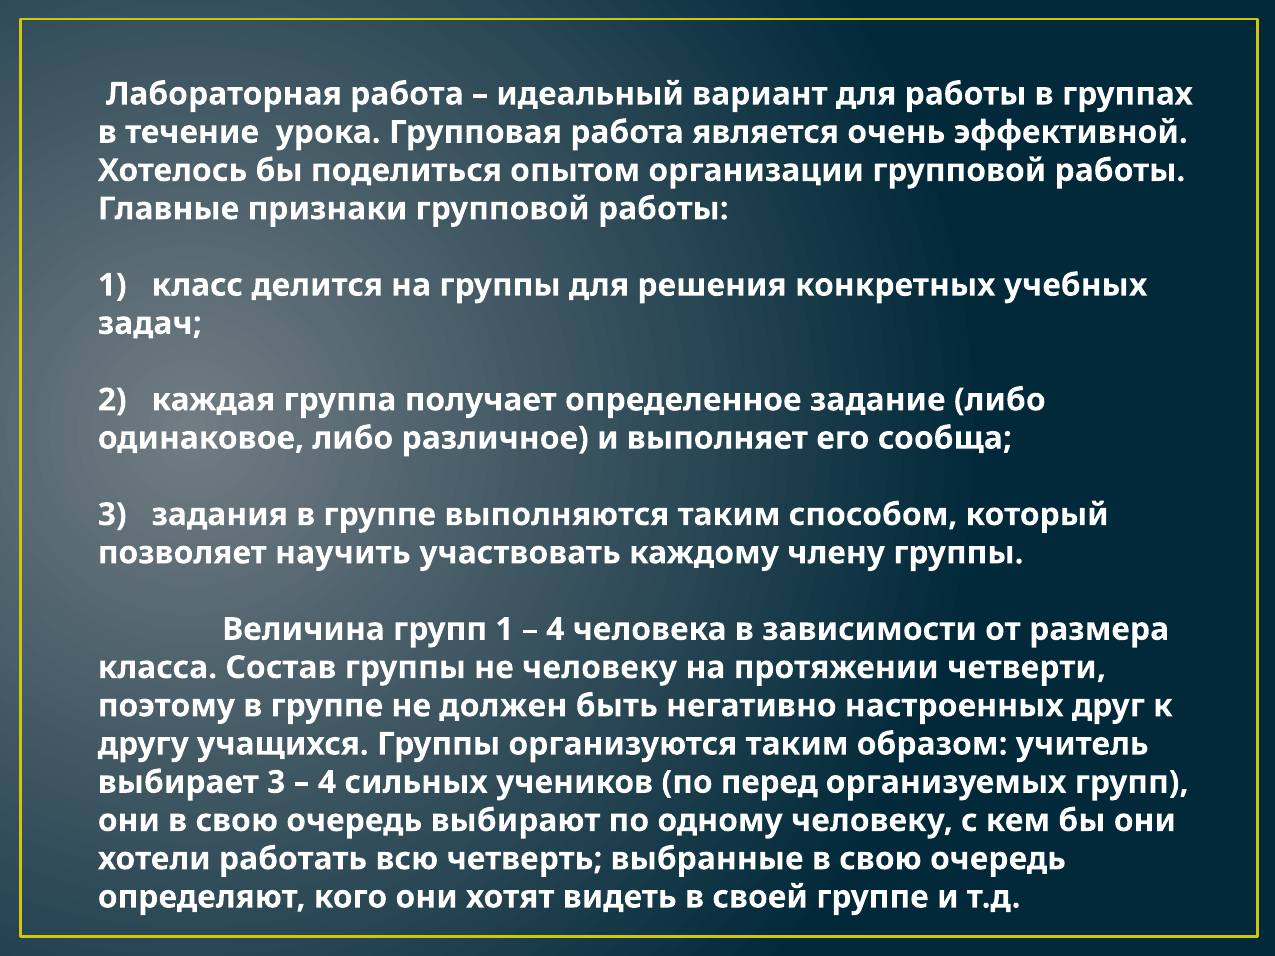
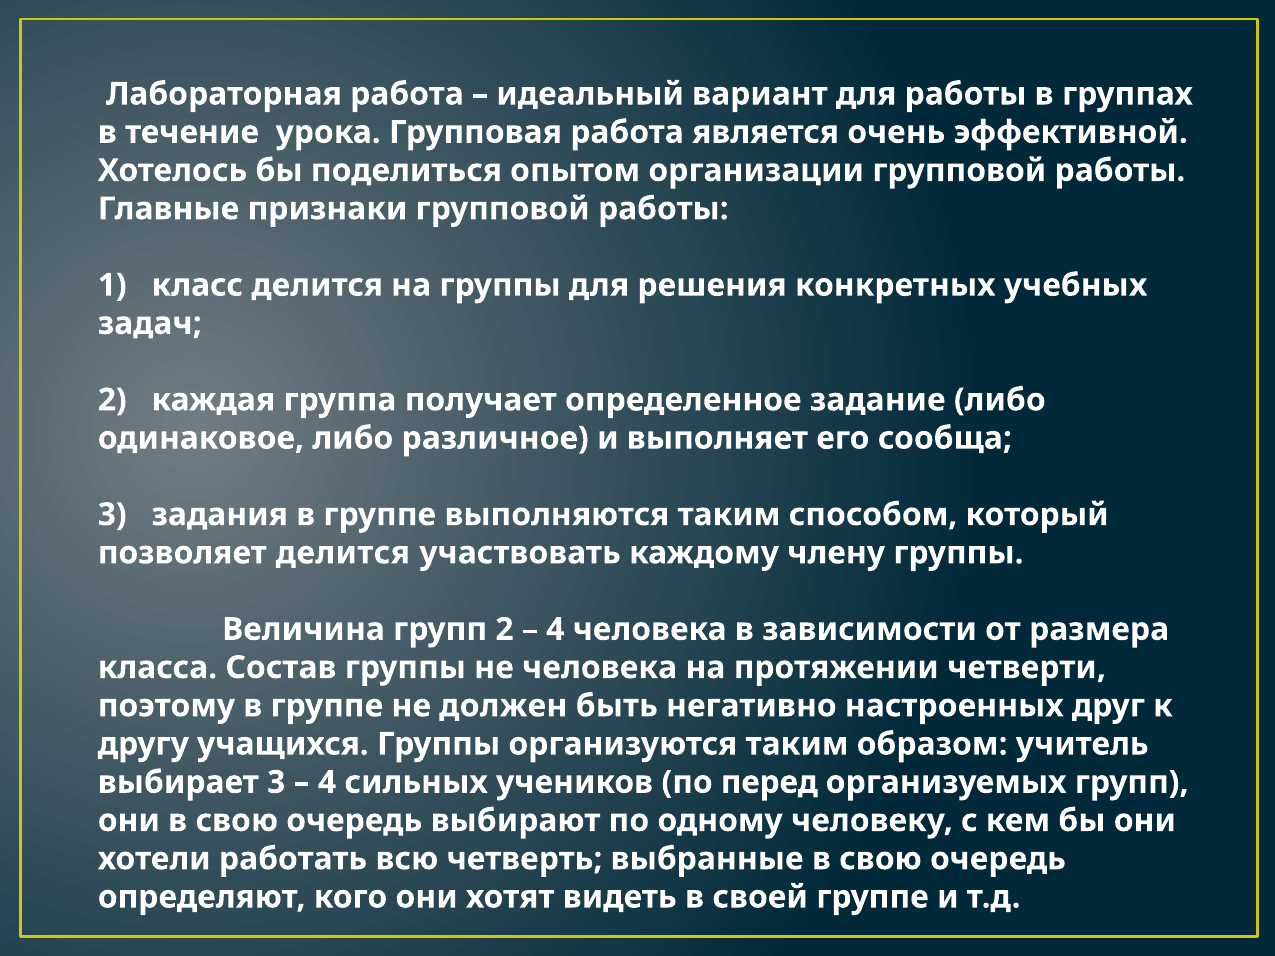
позволяет научить: научить -> делится
групп 1: 1 -> 2
не человеку: человеку -> человека
